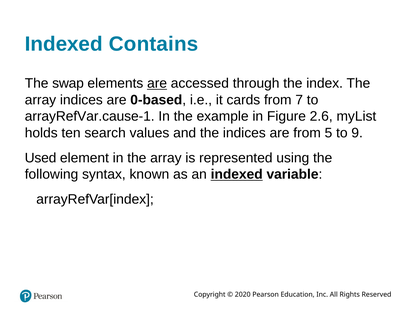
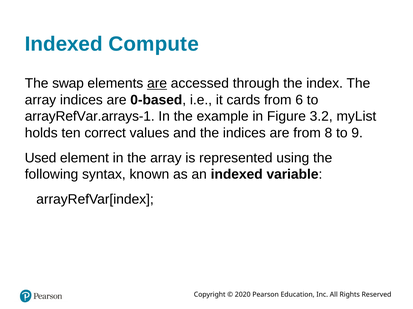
Contains: Contains -> Compute
7: 7 -> 6
arrayRefVar.cause-1: arrayRefVar.cause-1 -> arrayRefVar.arrays-1
2.6: 2.6 -> 3.2
search: search -> correct
5: 5 -> 8
indexed at (237, 175) underline: present -> none
